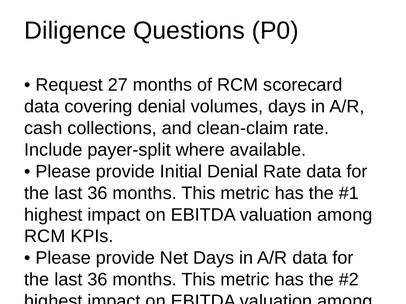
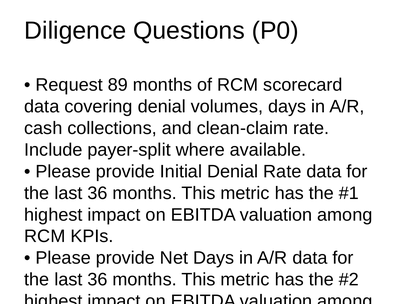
27: 27 -> 89
